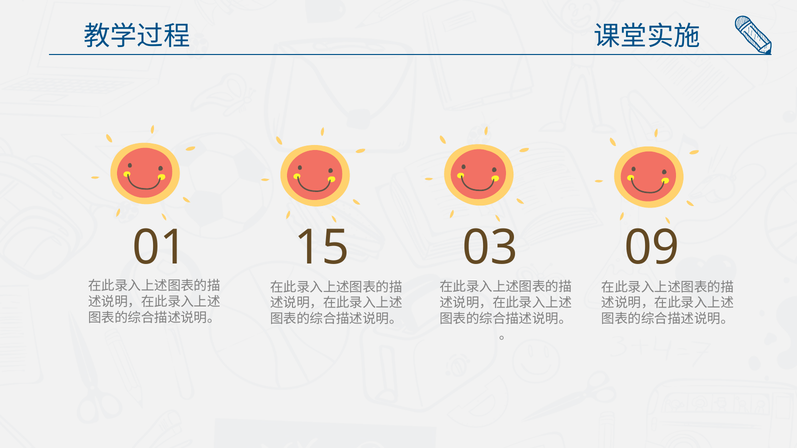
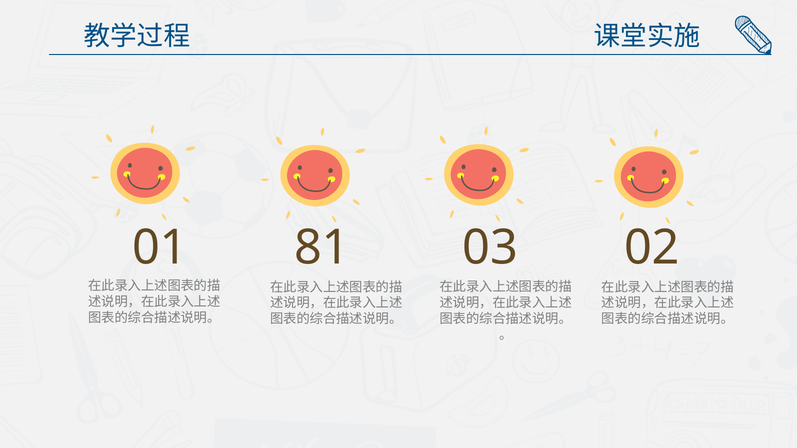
15: 15 -> 81
09: 09 -> 02
